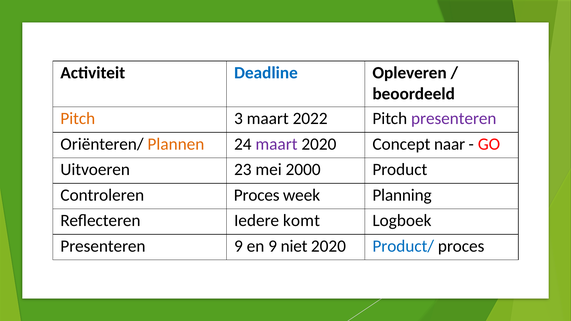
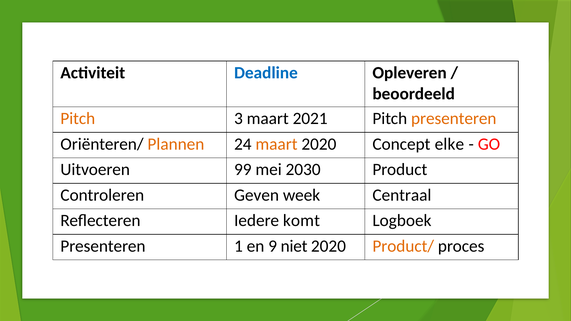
2022: 2022 -> 2021
presenteren at (454, 119) colour: purple -> orange
maart at (276, 144) colour: purple -> orange
naar: naar -> elke
23: 23 -> 99
2000: 2000 -> 2030
Controleren Proces: Proces -> Geven
Planning: Planning -> Centraal
Presenteren 9: 9 -> 1
Product/ colour: blue -> orange
